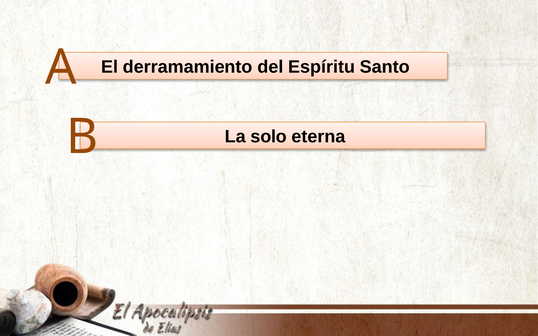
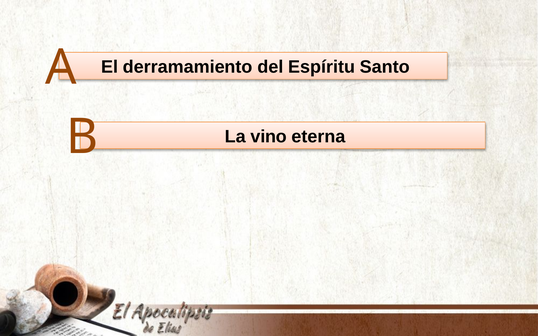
solo: solo -> vino
